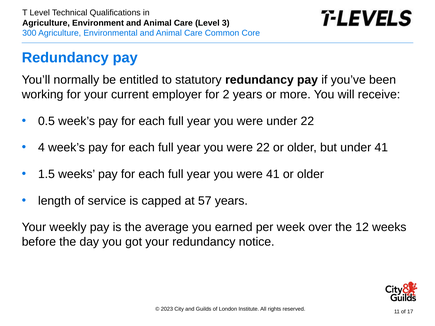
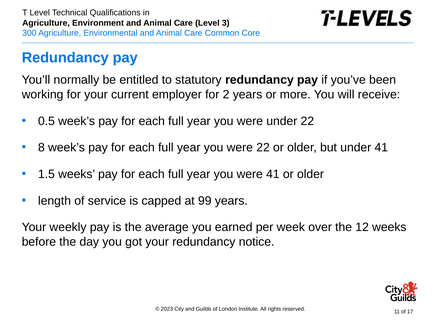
4: 4 -> 8
57: 57 -> 99
